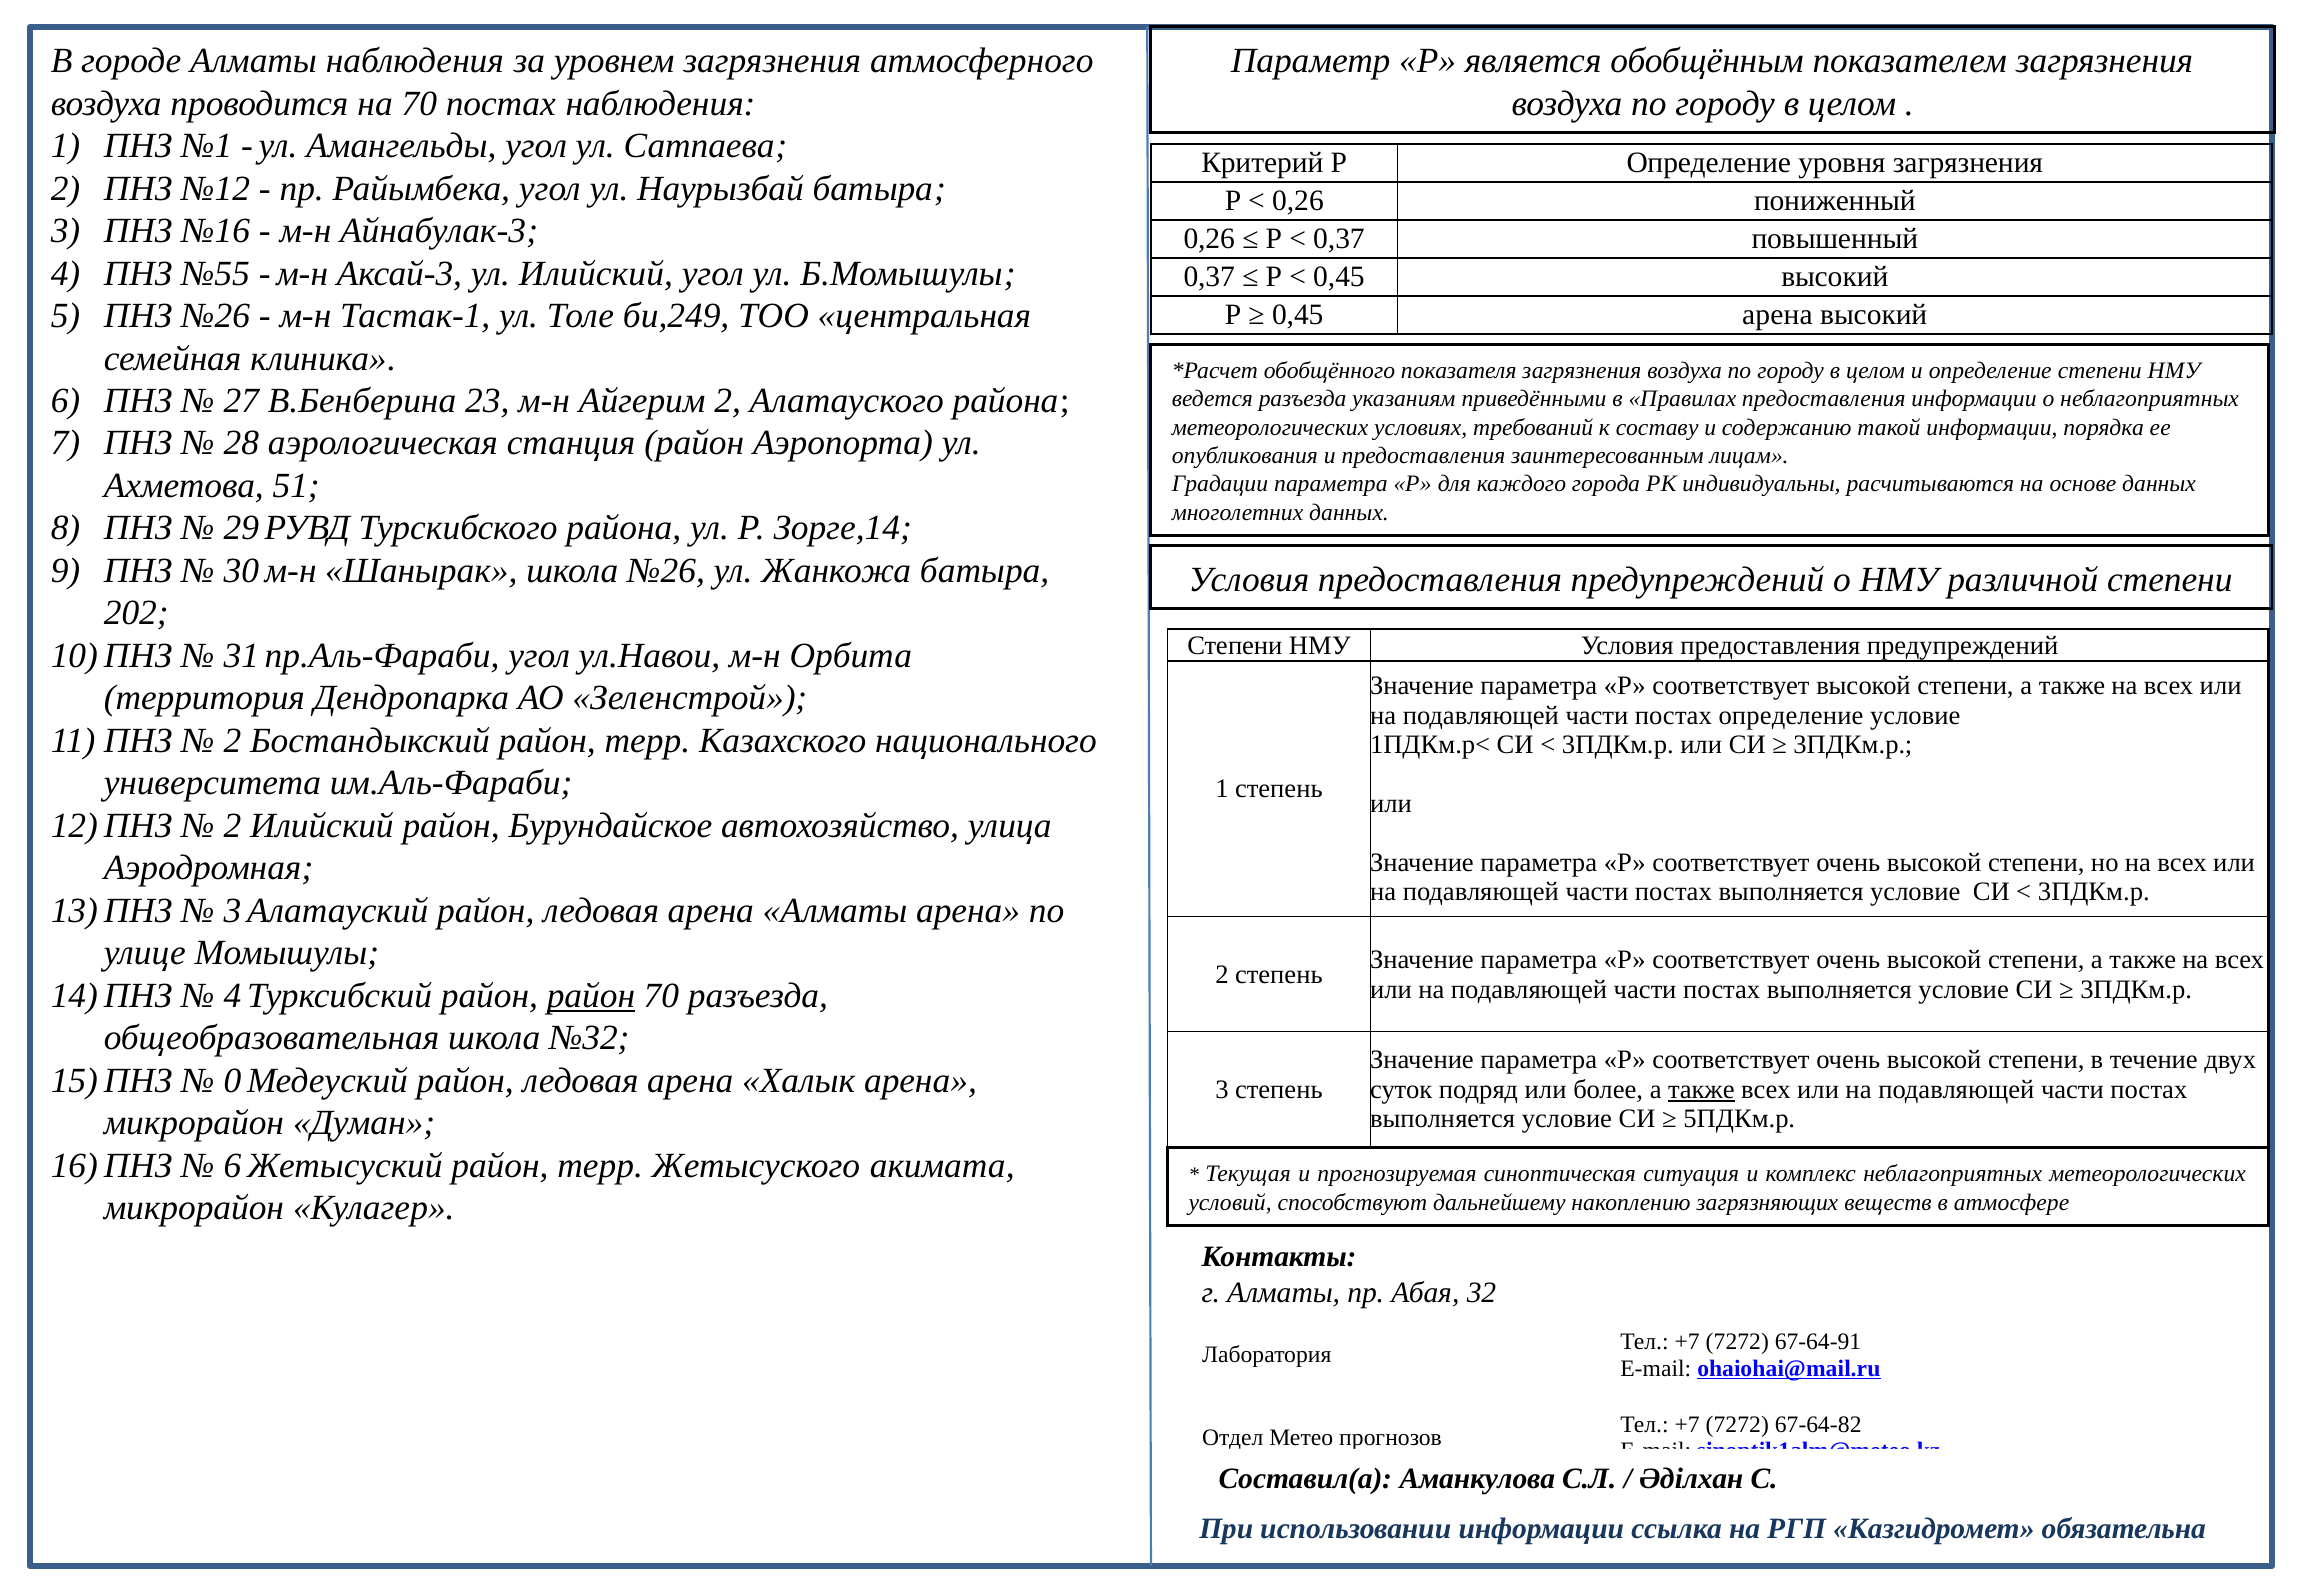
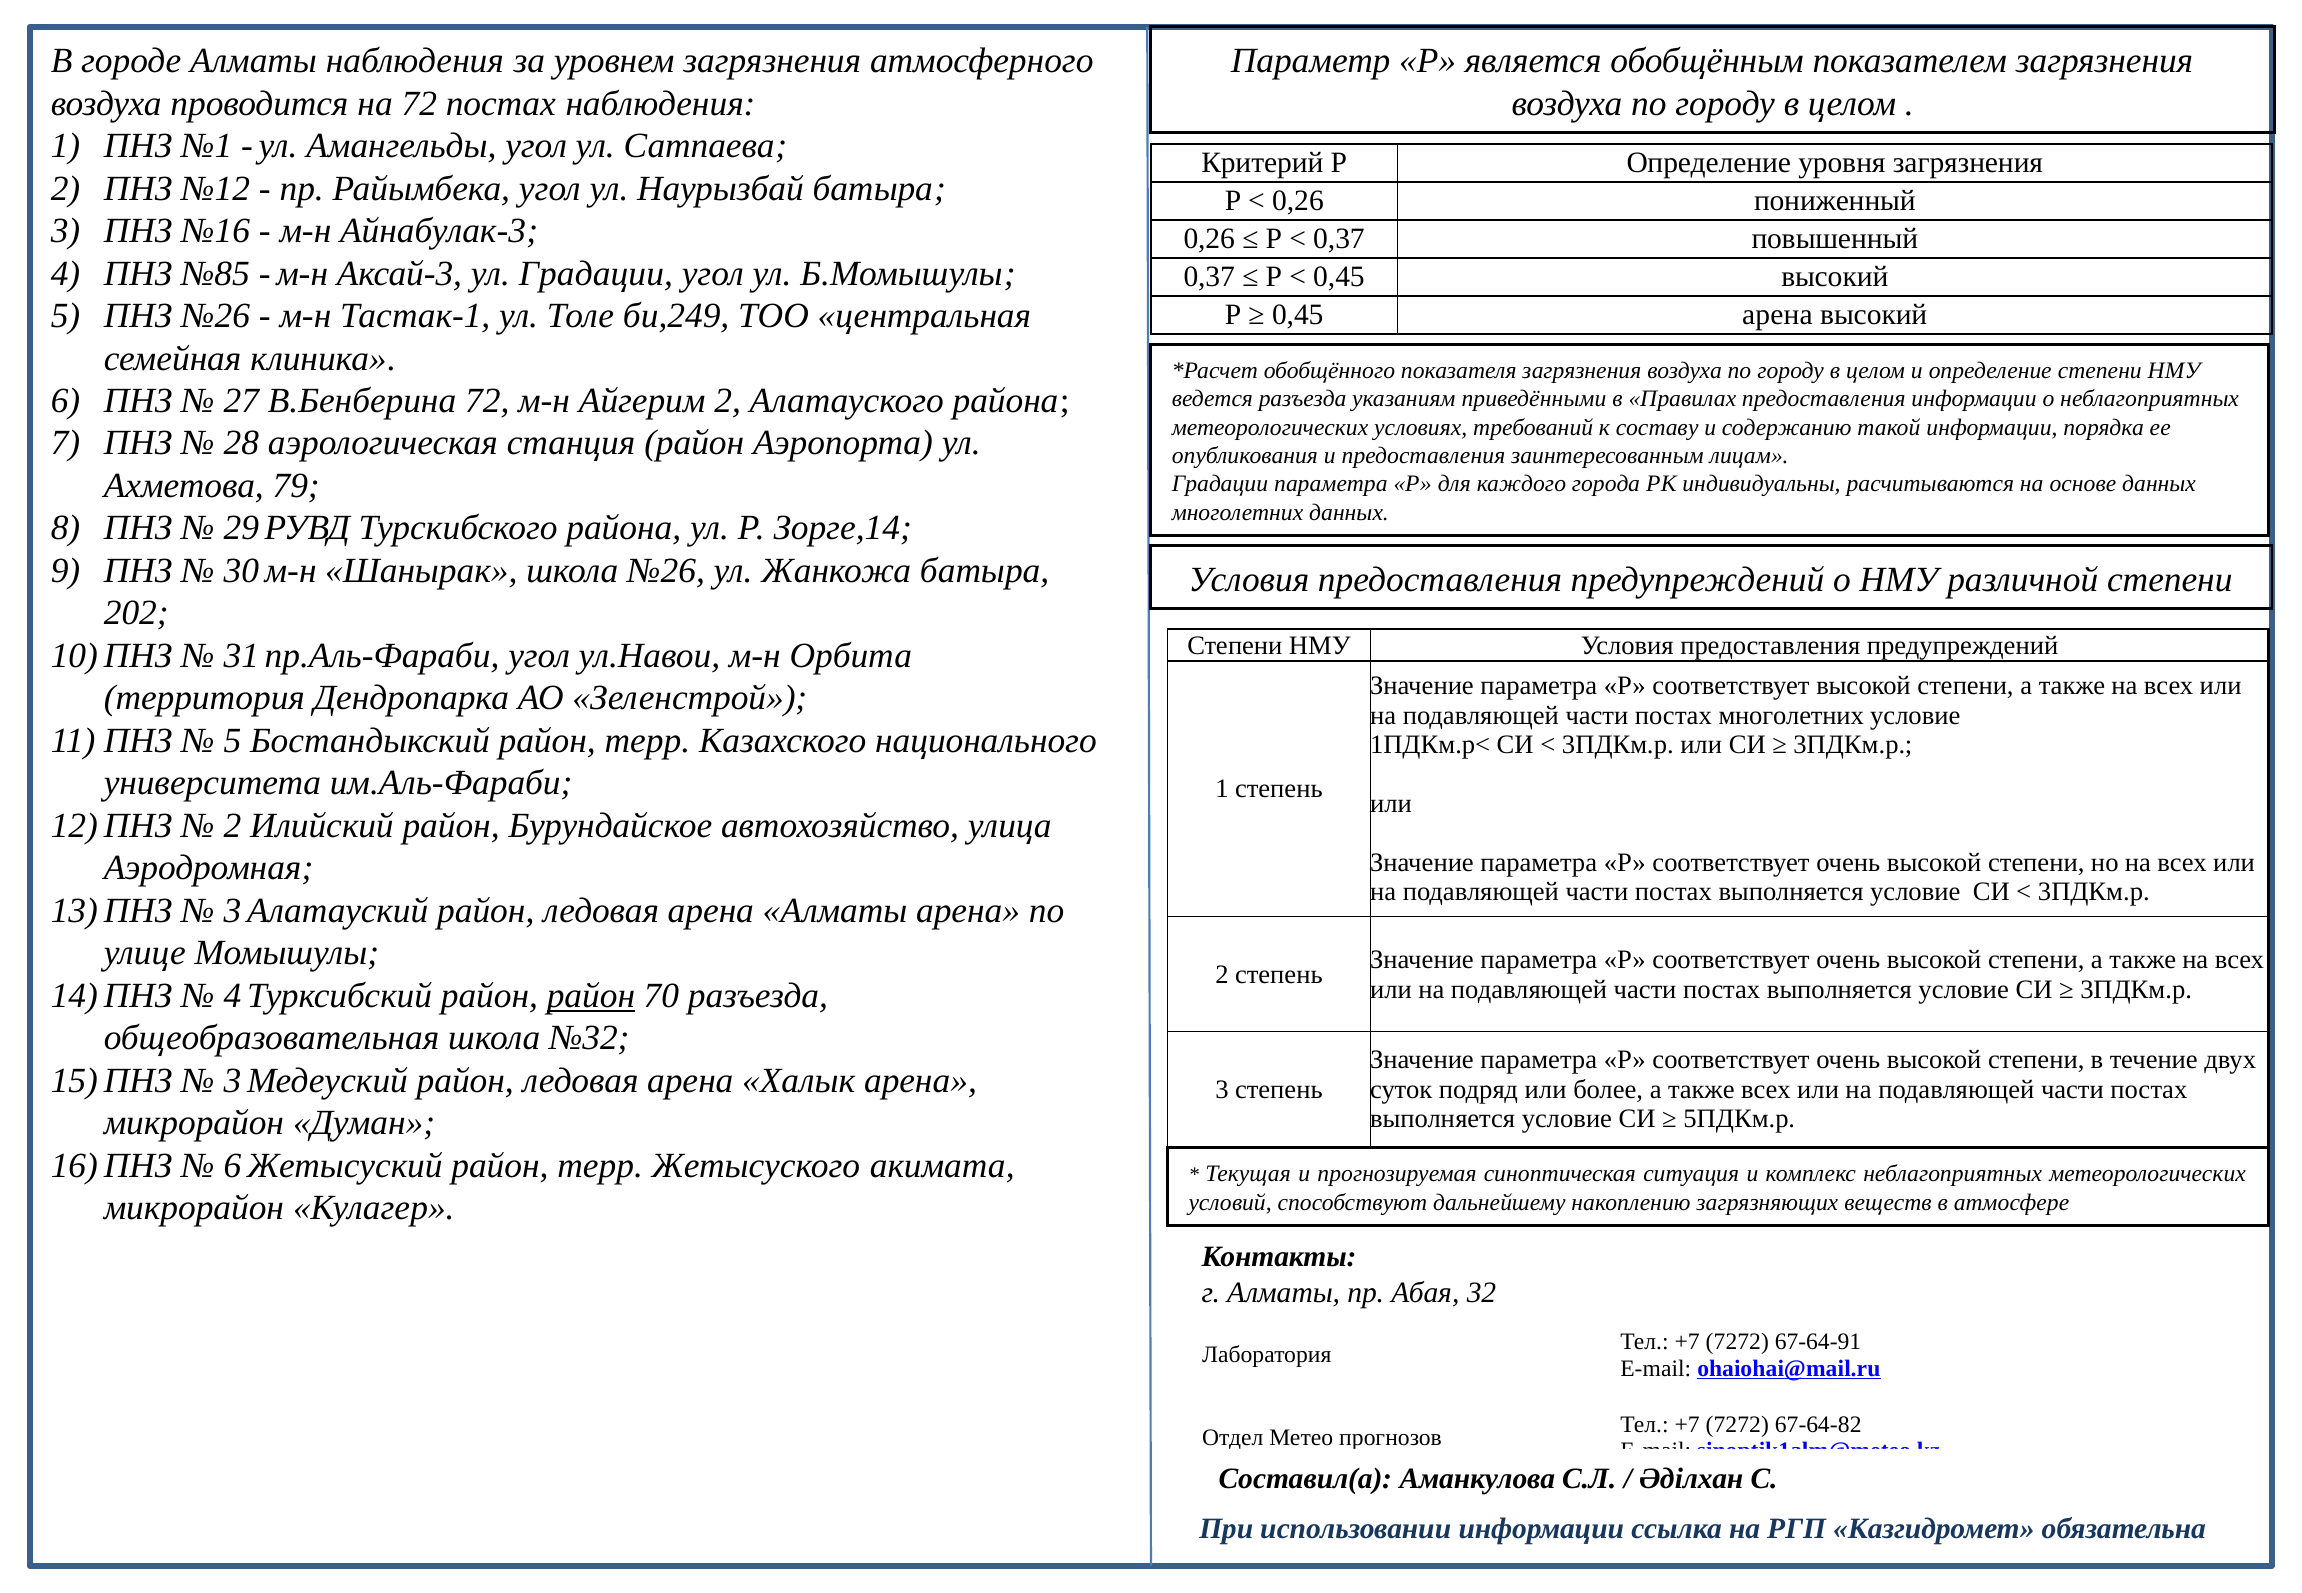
на 70: 70 -> 72
№55: №55 -> №85
ул Илийский: Илийский -> Градации
В.Бенберина 23: 23 -> 72
51: 51 -> 79
постах определение: определение -> многолетних
2 at (232, 741): 2 -> 5
0 at (232, 1081): 0 -> 3
также at (1701, 1090) underline: present -> none
